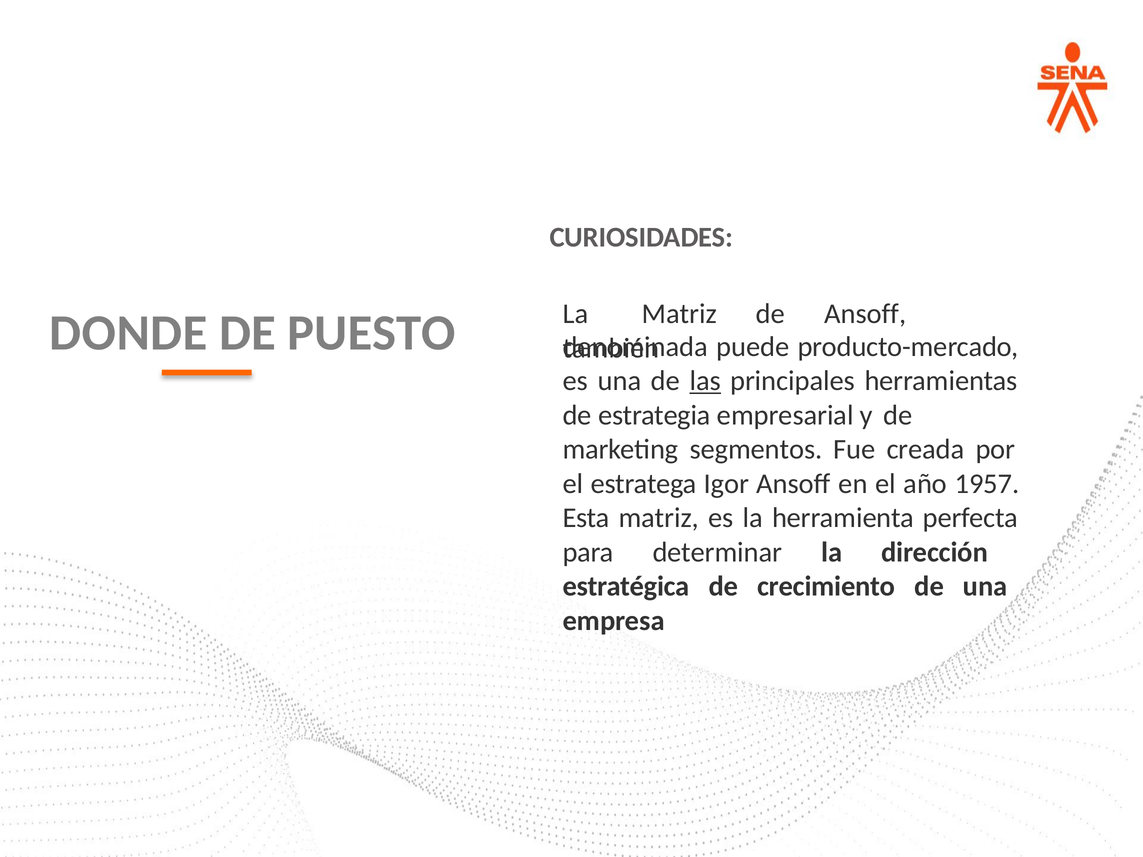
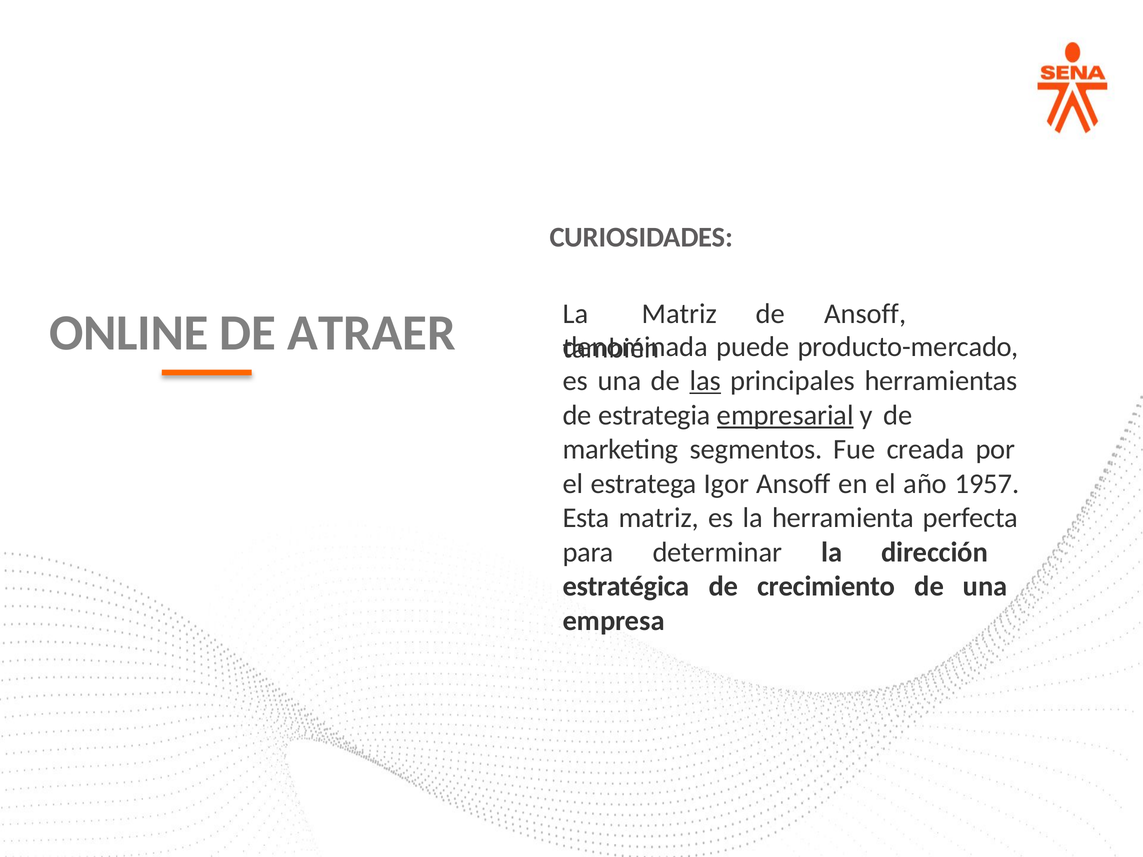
DONDE: DONDE -> ONLINE
PUESTO: PUESTO -> ATRAER
empresarial underline: none -> present
